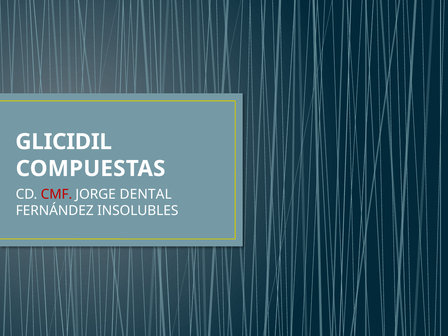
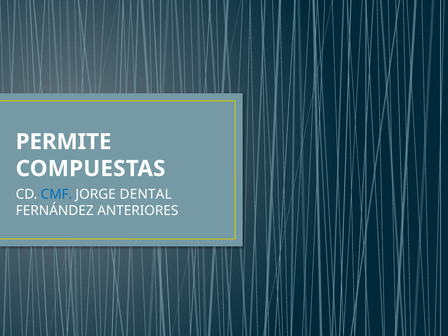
GLICIDIL: GLICIDIL -> PERMITE
CMF colour: red -> blue
INSOLUBLES: INSOLUBLES -> ANTERIORES
